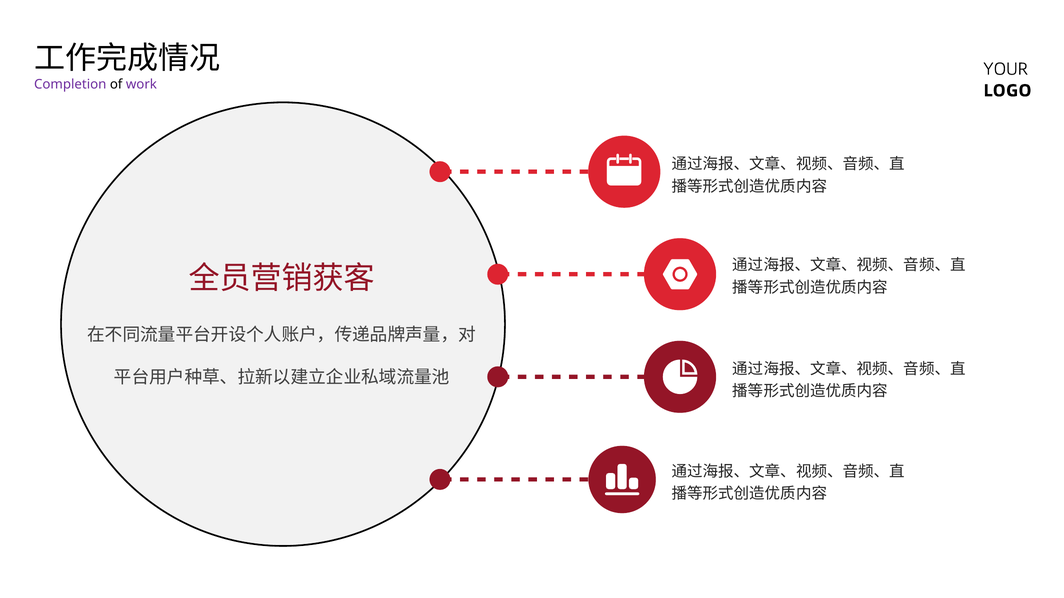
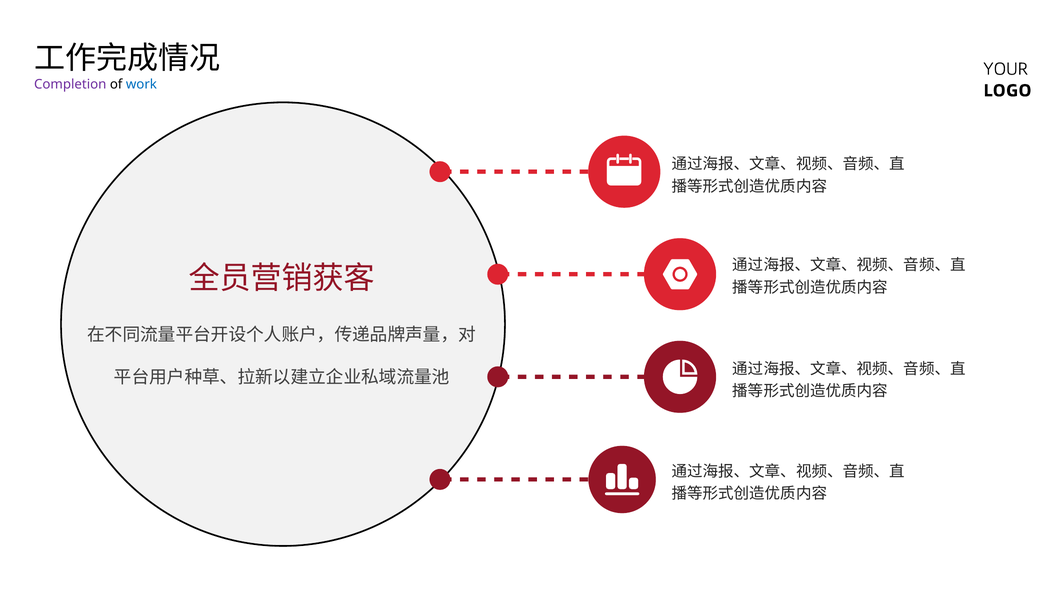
work colour: purple -> blue
